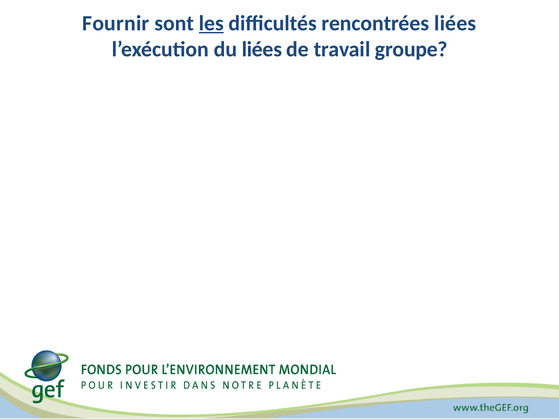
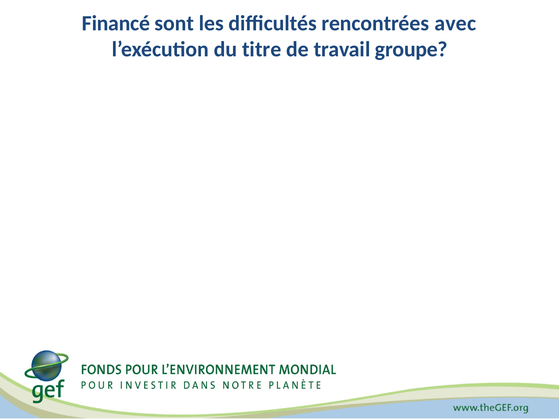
Fournir: Fournir -> Financé
les underline: present -> none
rencontrées liées: liées -> avec
du liées: liées -> titre
